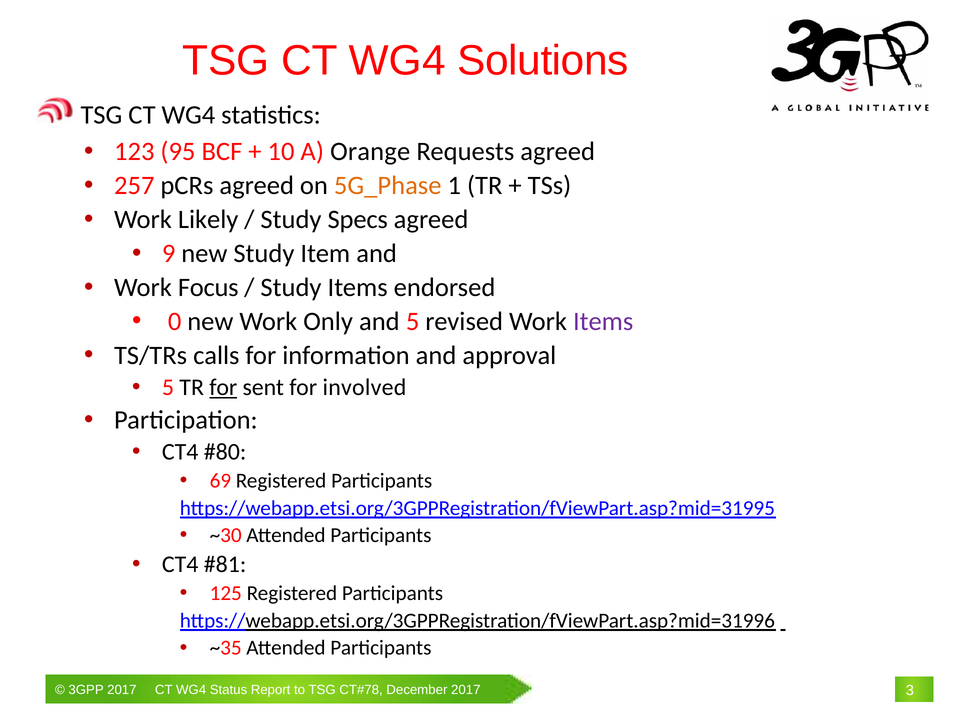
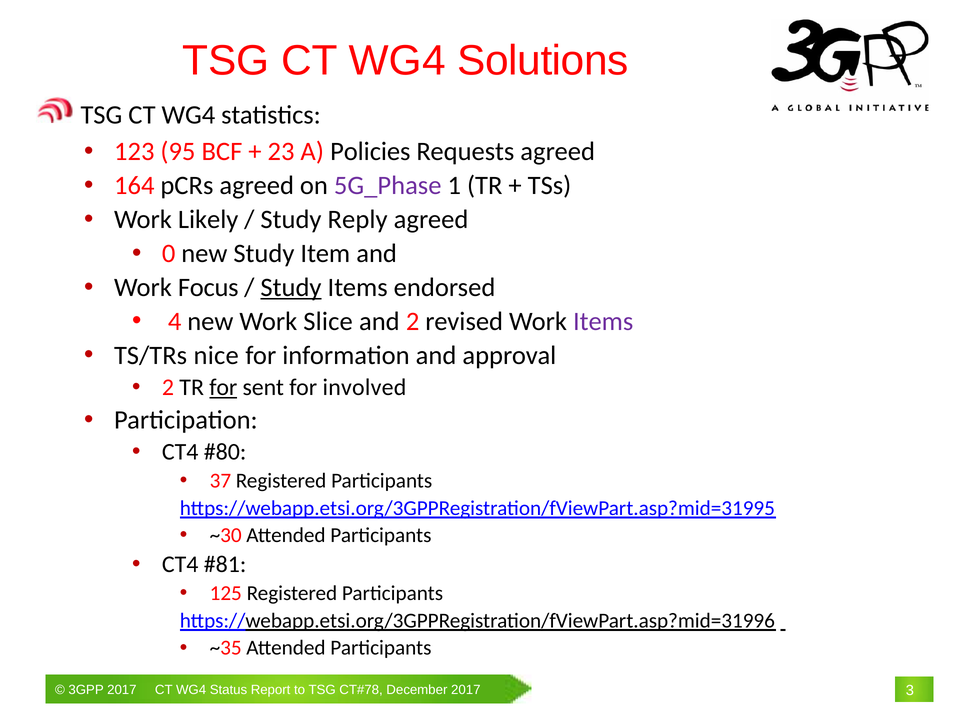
10: 10 -> 23
Orange: Orange -> Policies
257: 257 -> 164
5G_Phase colour: orange -> purple
Specs: Specs -> Reply
9: 9 -> 0
Study at (291, 287) underline: none -> present
0: 0 -> 4
Only: Only -> Slice
and 5: 5 -> 2
calls: calls -> nice
5 at (168, 387): 5 -> 2
69: 69 -> 37
